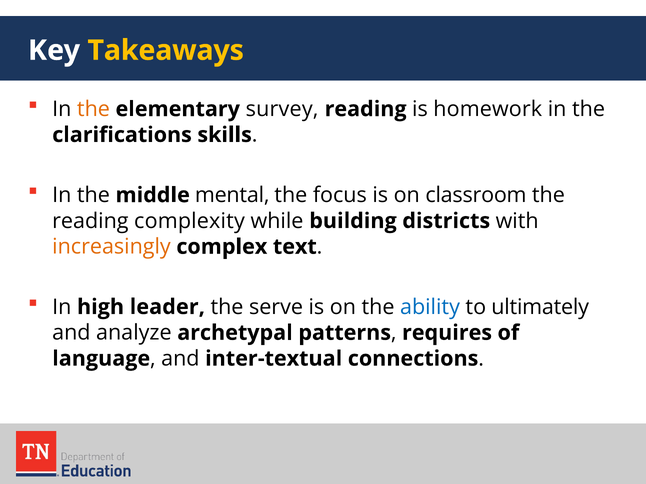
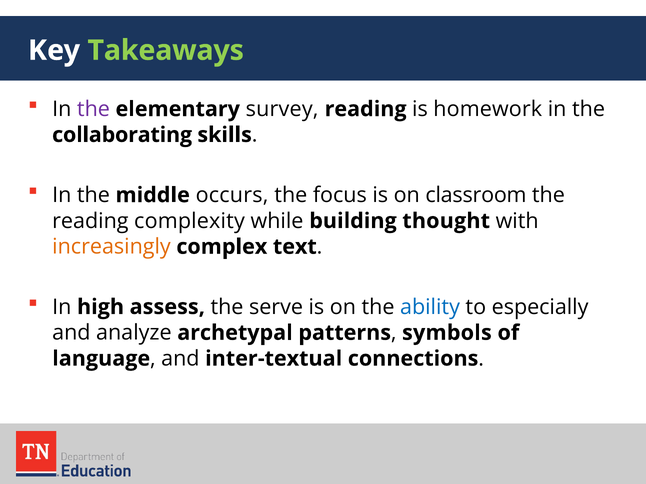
Takeaways colour: yellow -> light green
the at (93, 109) colour: orange -> purple
clarifications: clarifications -> collaborating
mental: mental -> occurs
districts: districts -> thought
leader: leader -> assess
ultimately: ultimately -> especially
requires: requires -> symbols
